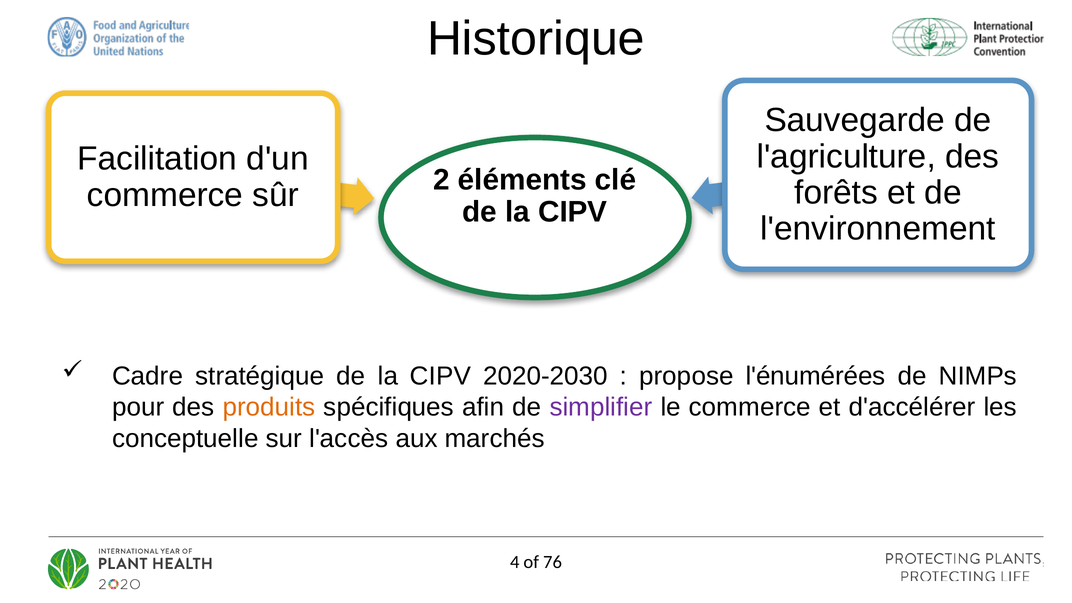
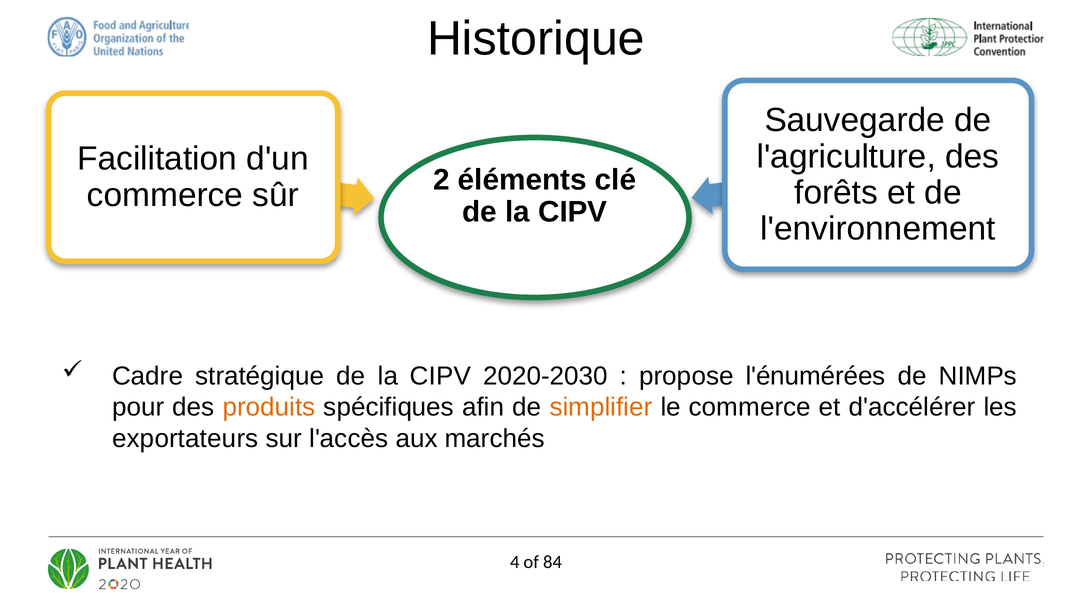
simplifier colour: purple -> orange
conceptuelle: conceptuelle -> exportateurs
76: 76 -> 84
